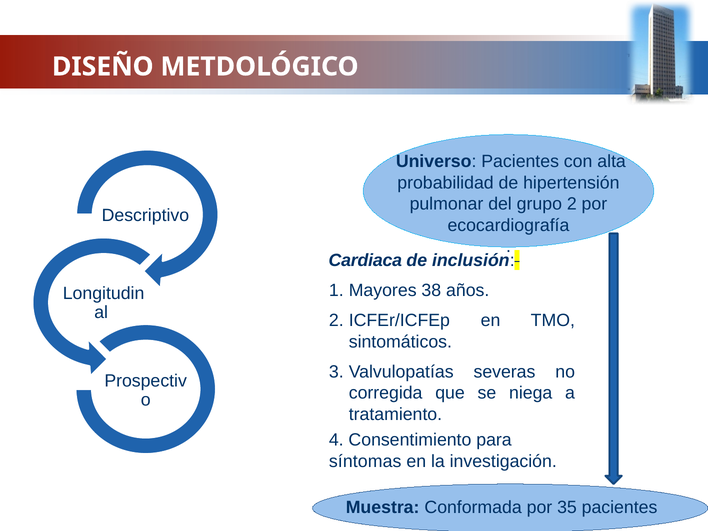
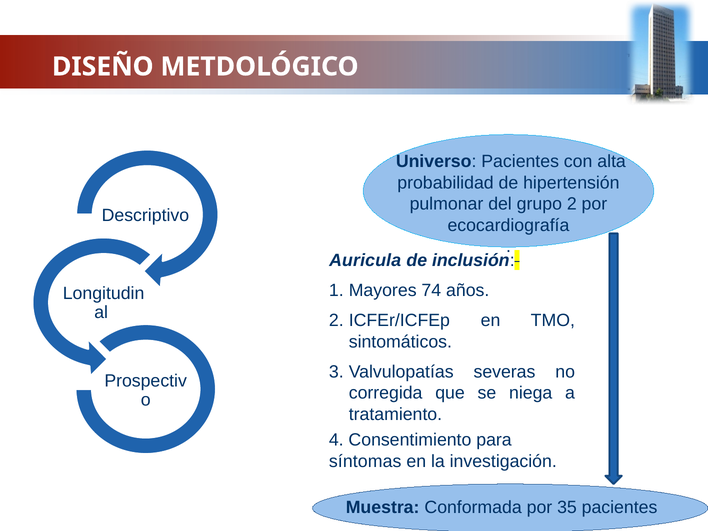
Cardiaca: Cardiaca -> Auricula
38: 38 -> 74
